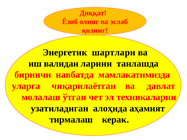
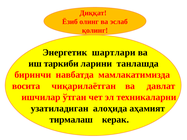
валидан: валидан -> таркиби
уларга: уларга -> восита
молалаш: молалаш -> ишчилар
